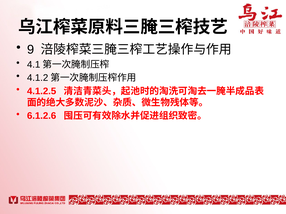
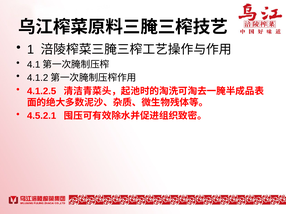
9: 9 -> 1
6.1.2.6: 6.1.2.6 -> 4.5.2.1
